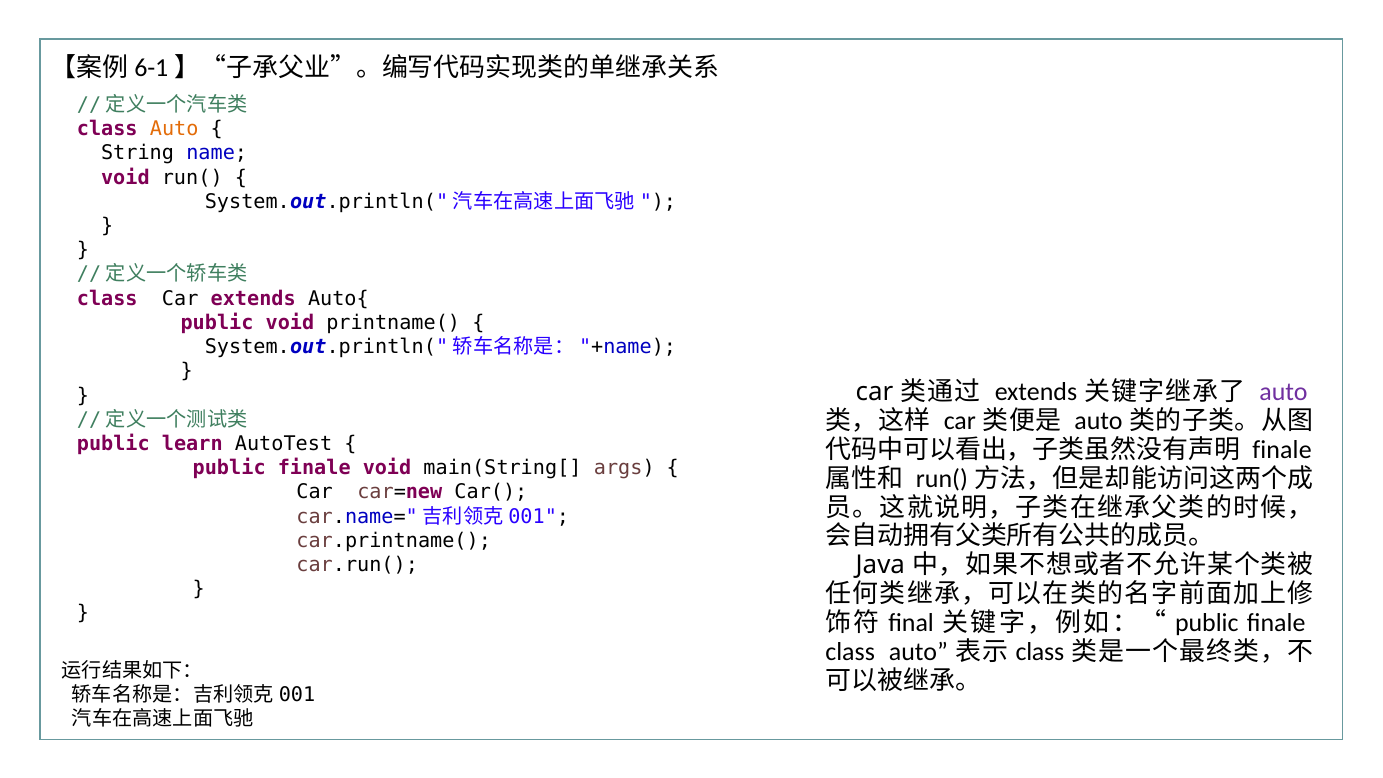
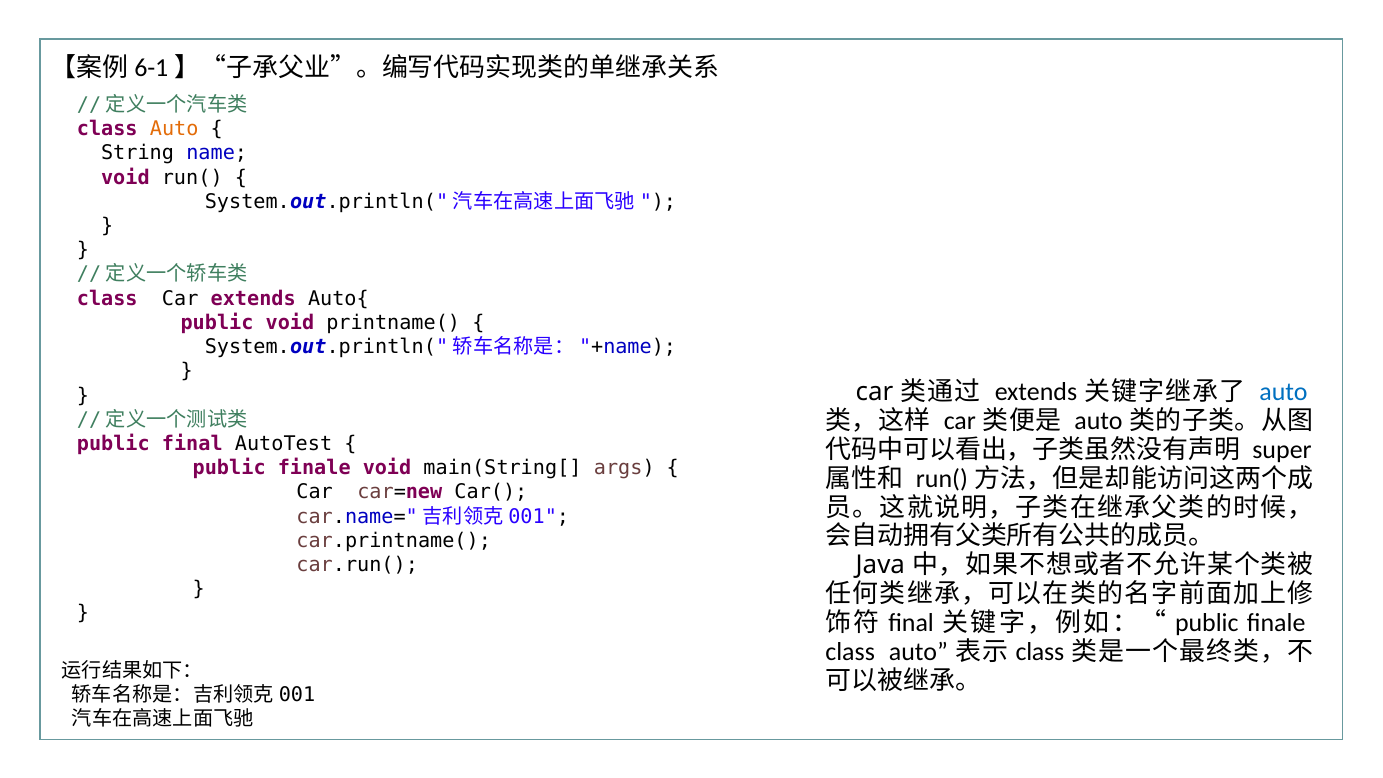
auto at (1283, 392) colour: purple -> blue
public learn: learn -> final
finale at (1282, 450): finale -> super
